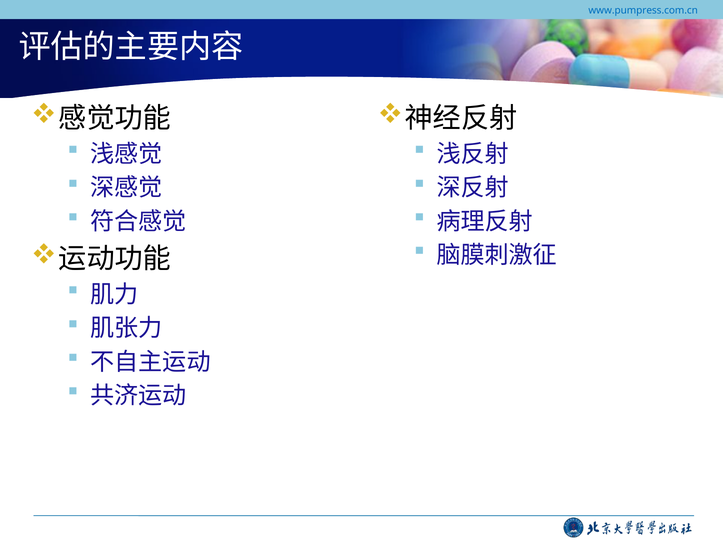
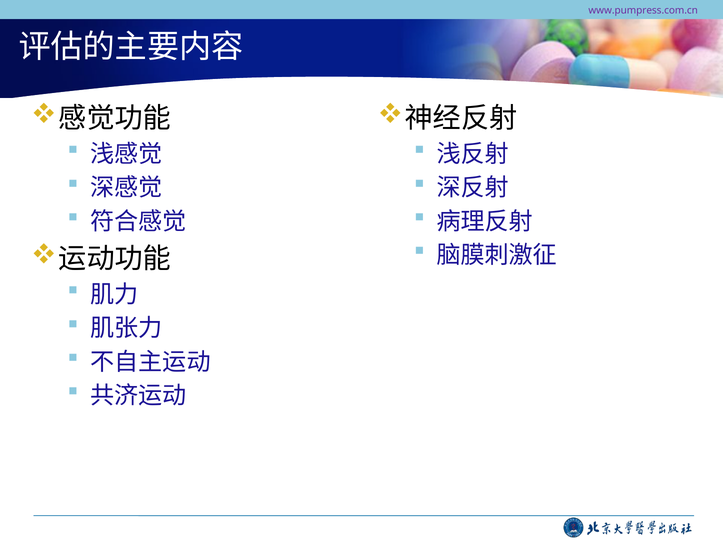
www.pumpress.com.cn colour: blue -> purple
